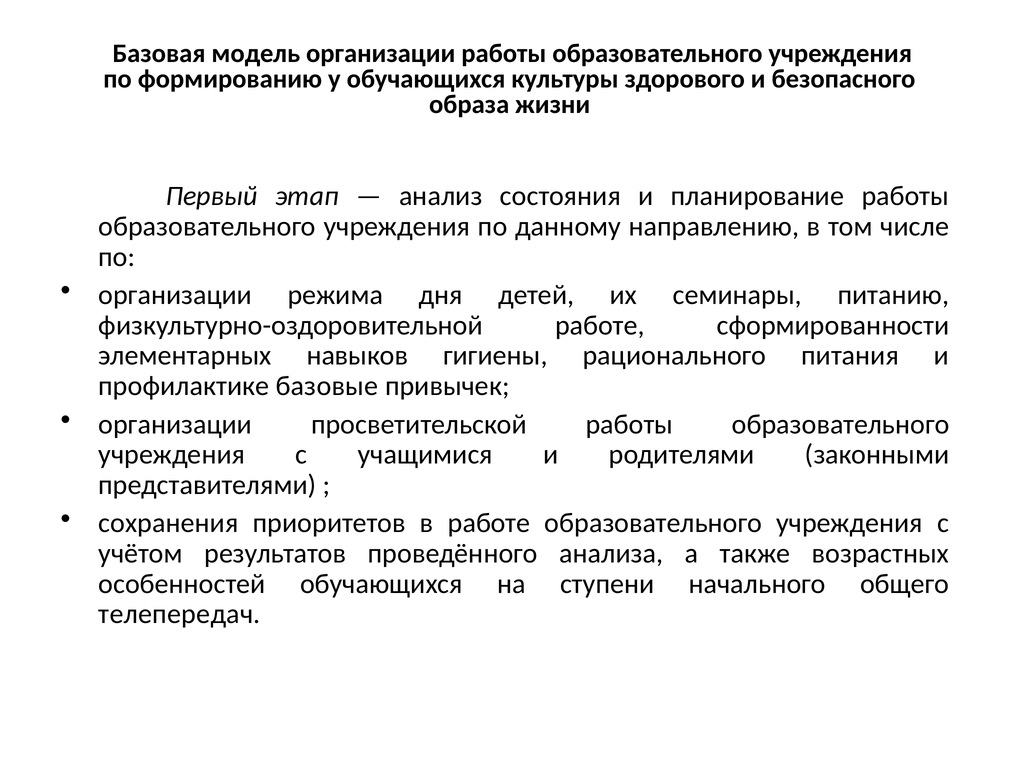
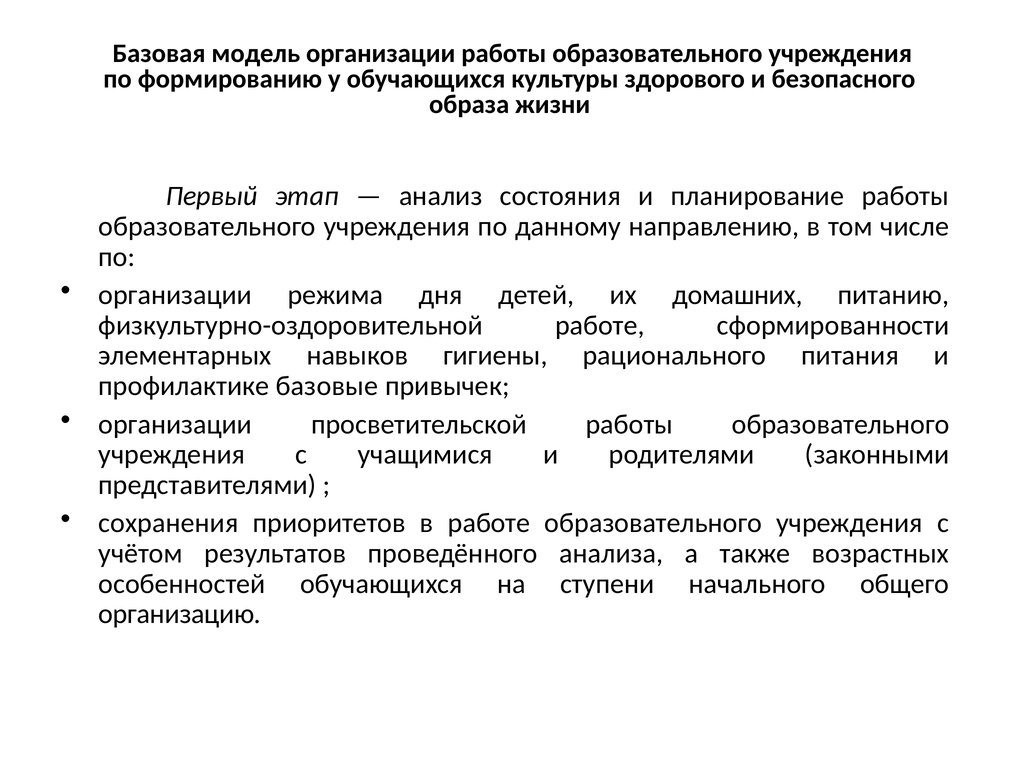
семинары: семинары -> домашних
телепередач: телепередач -> организацию
